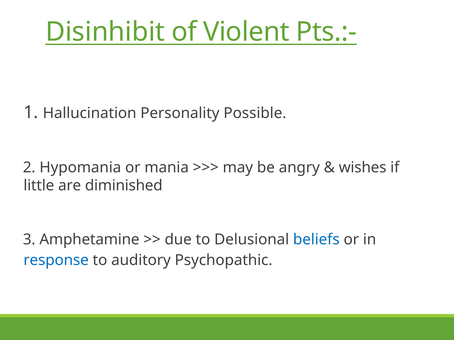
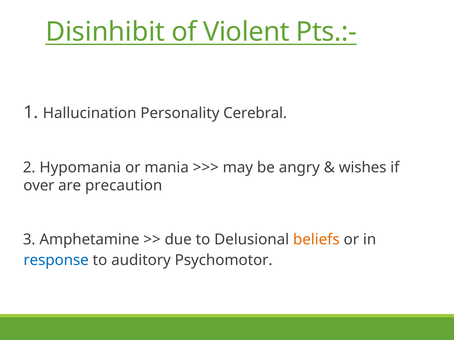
Possible: Possible -> Cerebral
little: little -> over
diminished: diminished -> precaution
beliefs colour: blue -> orange
Psychopathic: Psychopathic -> Psychomotor
